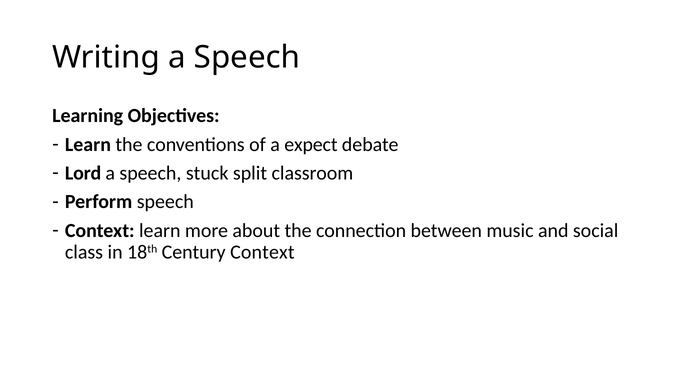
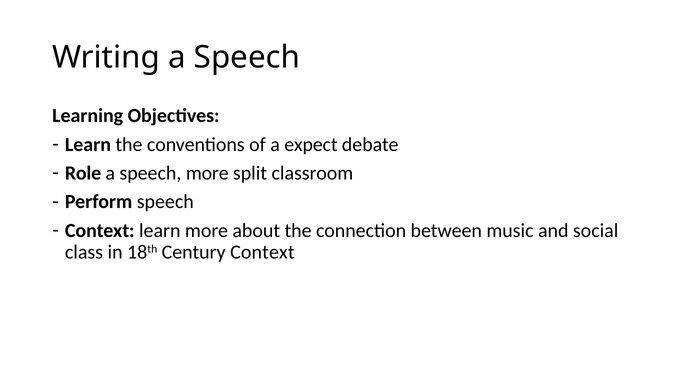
Lord: Lord -> Role
speech stuck: stuck -> more
